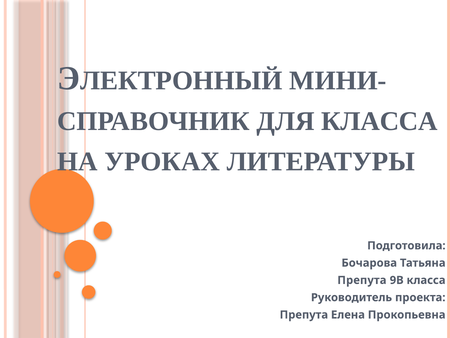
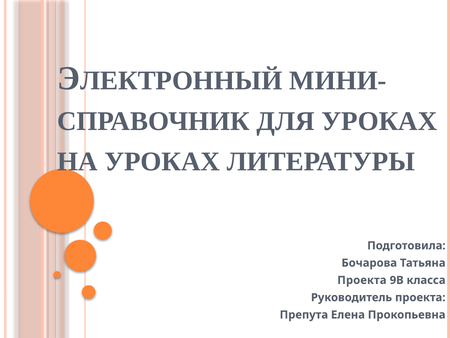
ДЛЯ КЛАССА: КЛАССА -> УРОКАХ
Препута at (362, 280): Препута -> Проекта
